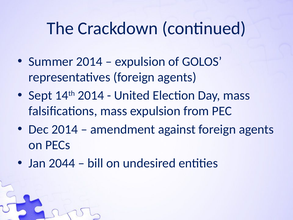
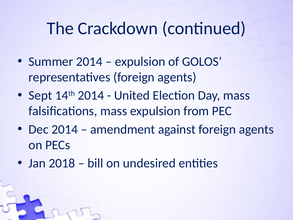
2044: 2044 -> 2018
